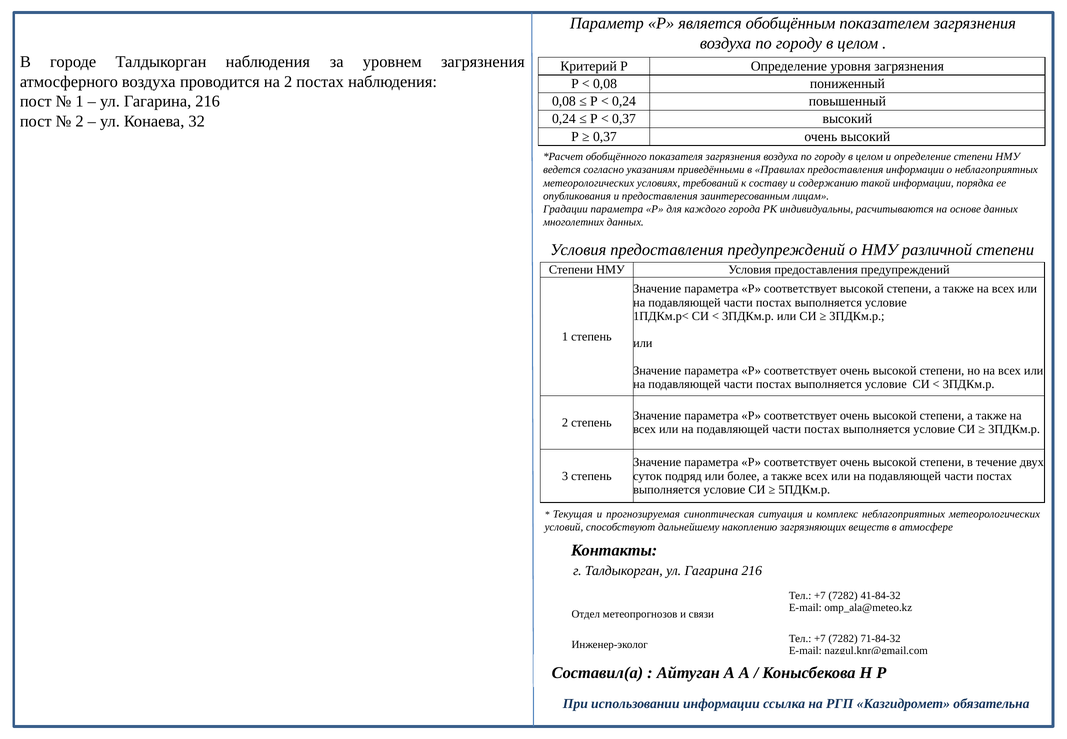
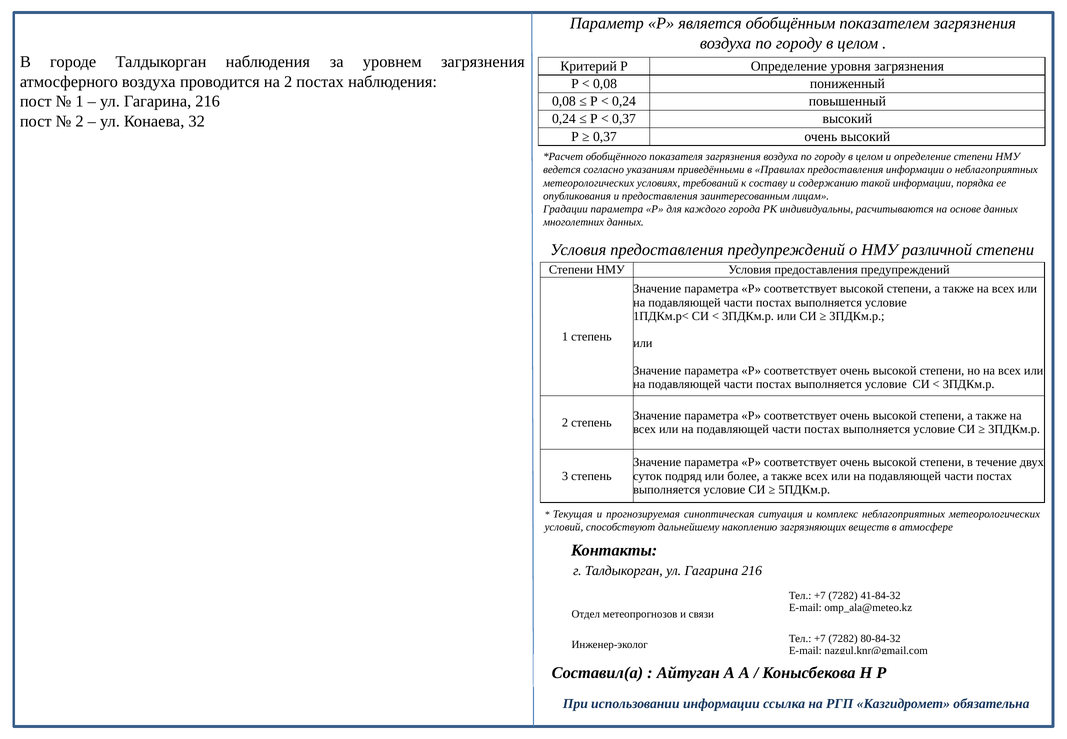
71-84-32: 71-84-32 -> 80-84-32
